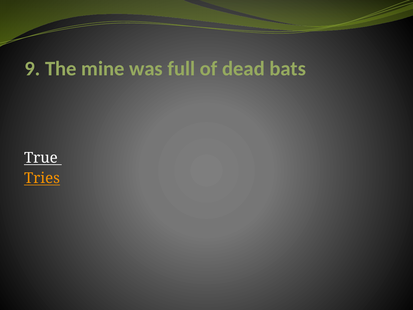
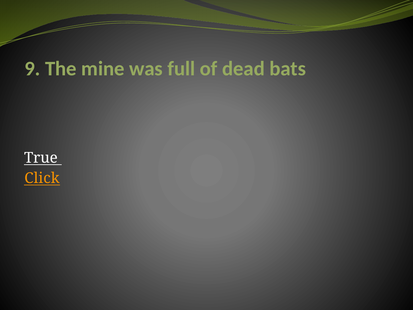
Tries: Tries -> Click
